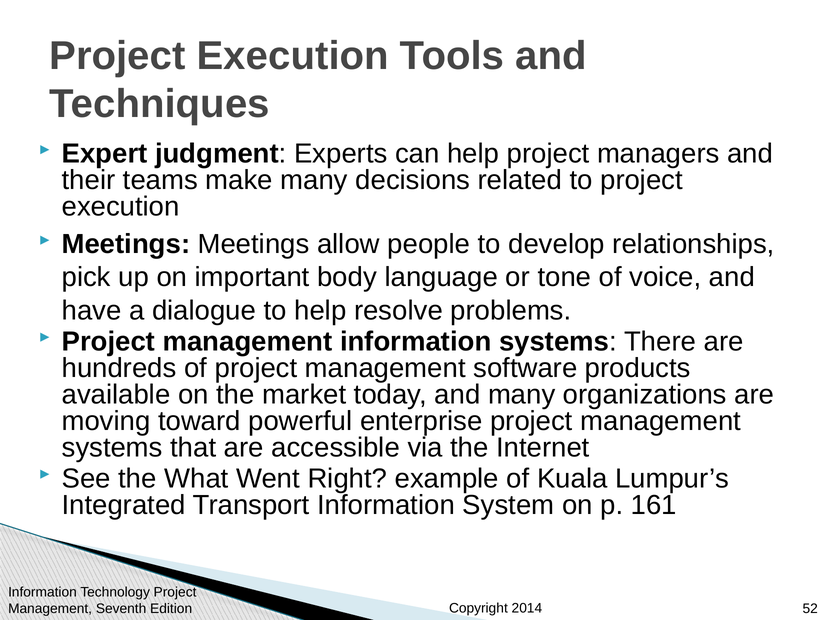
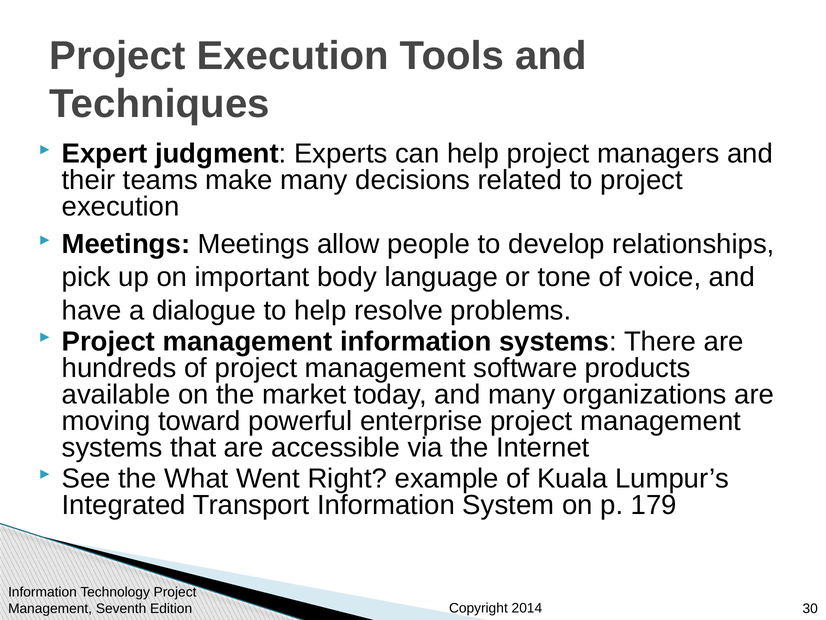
161: 161 -> 179
52: 52 -> 30
